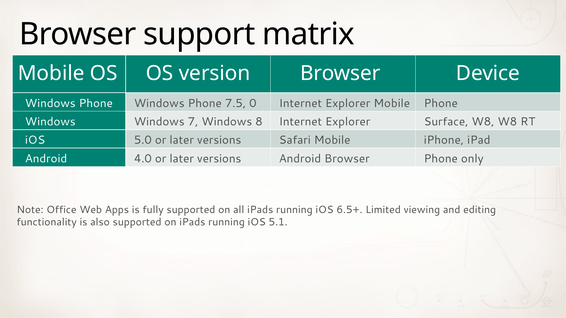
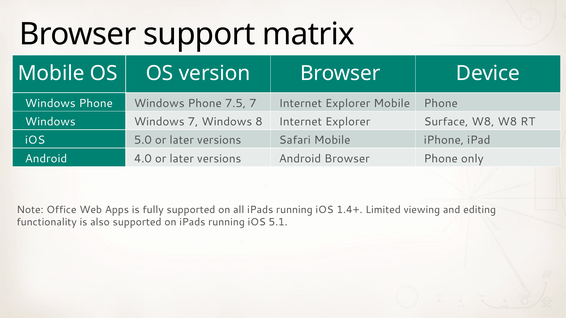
7.5 0: 0 -> 7
6.5+: 6.5+ -> 1.4+
